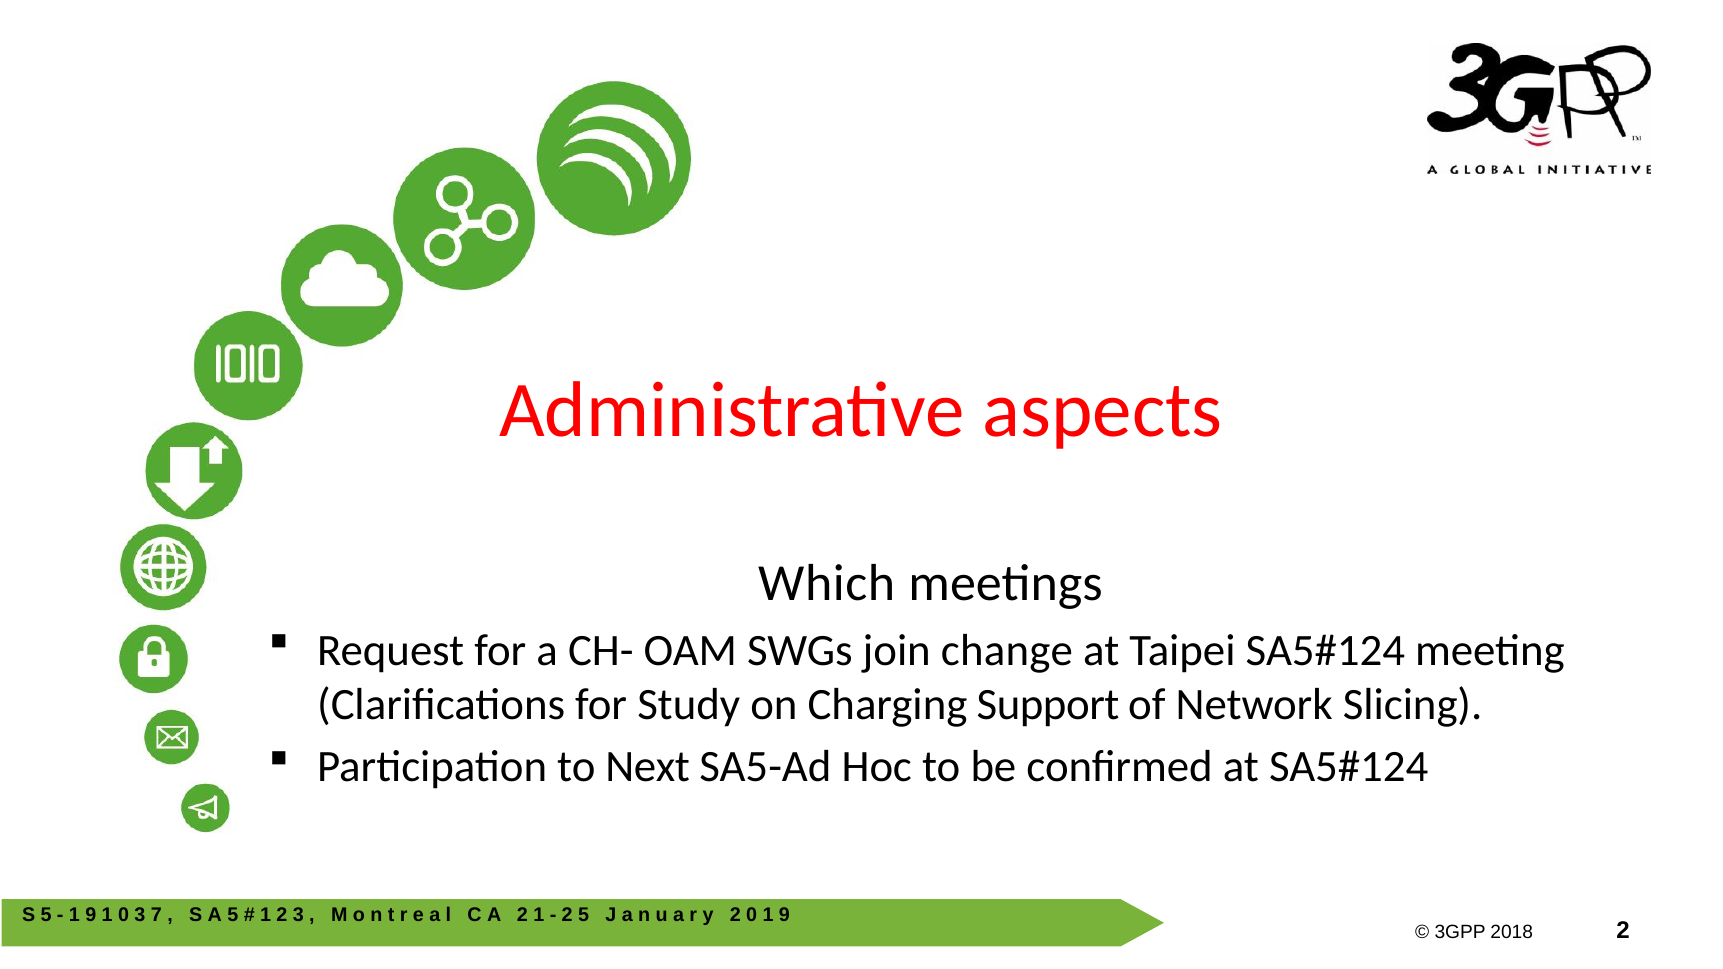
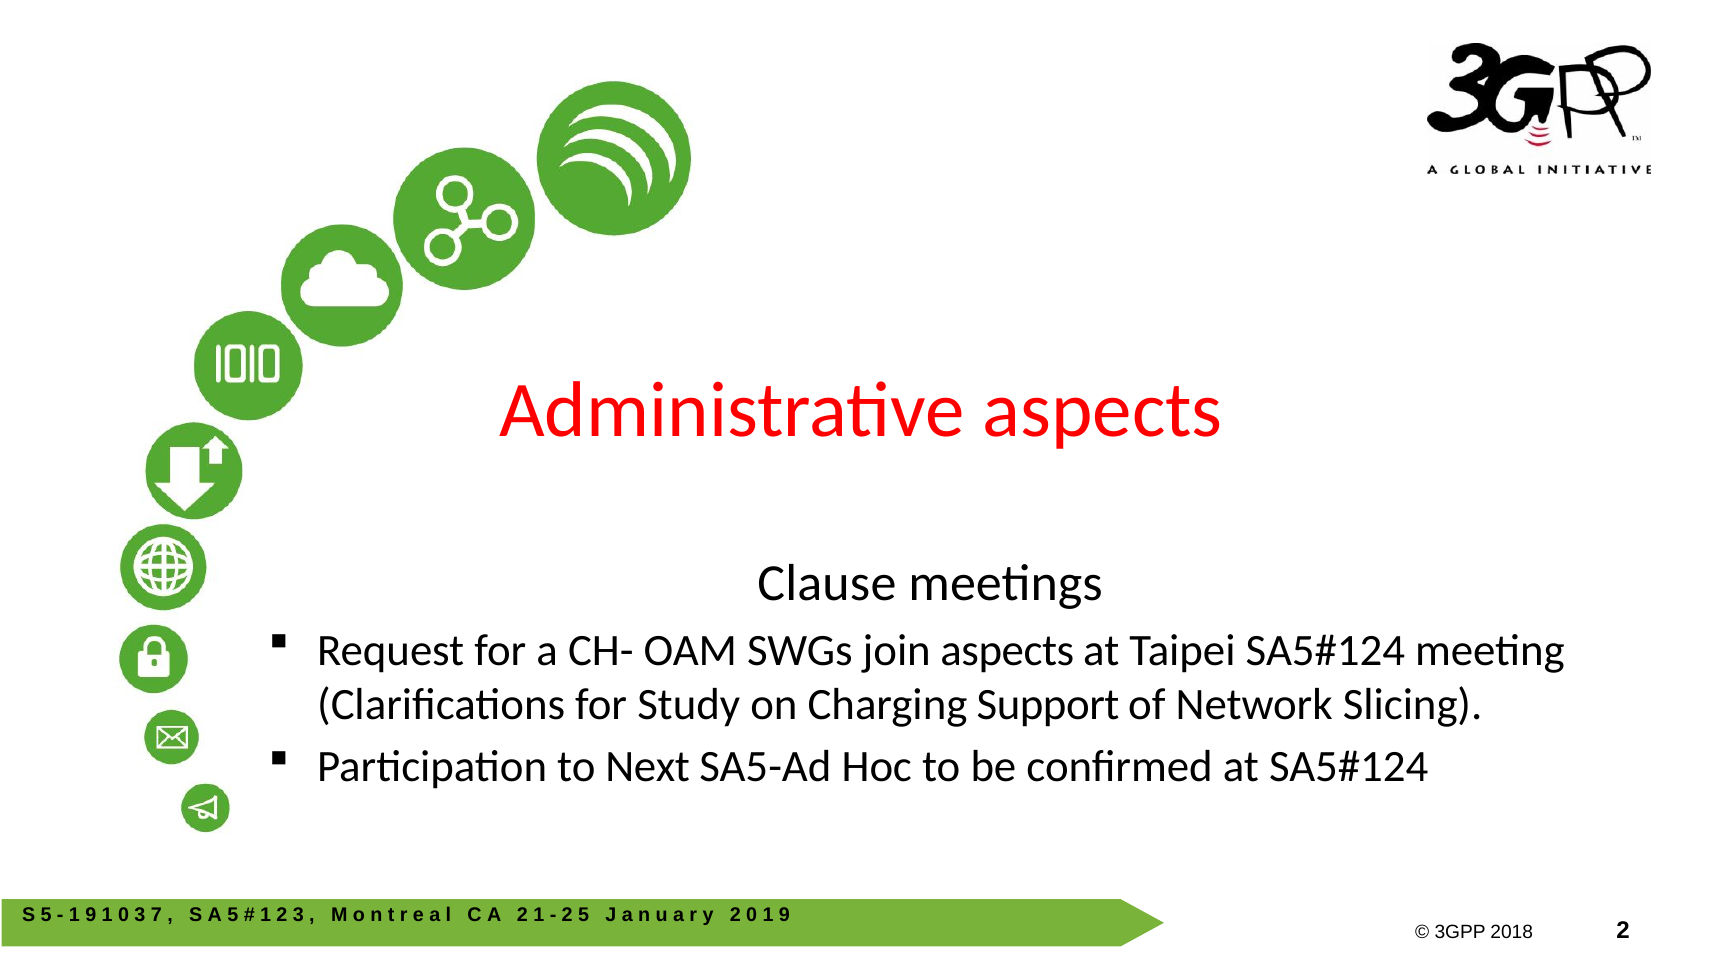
Which: Which -> Clause
join change: change -> aspects
